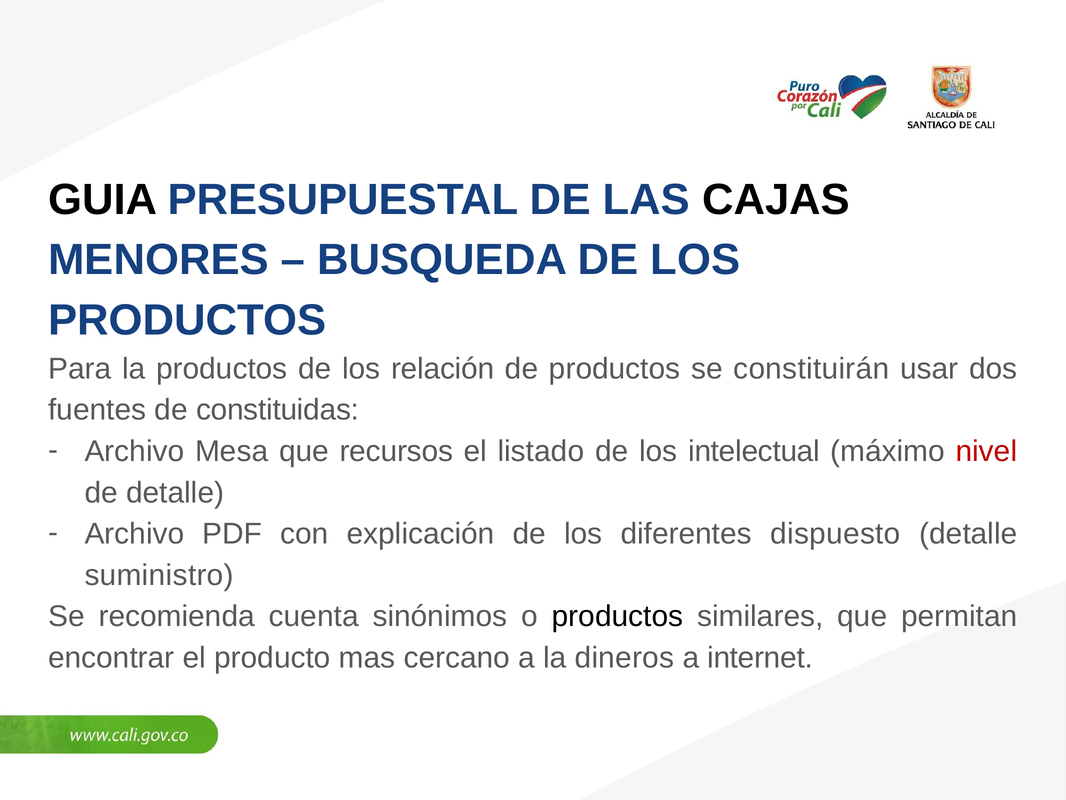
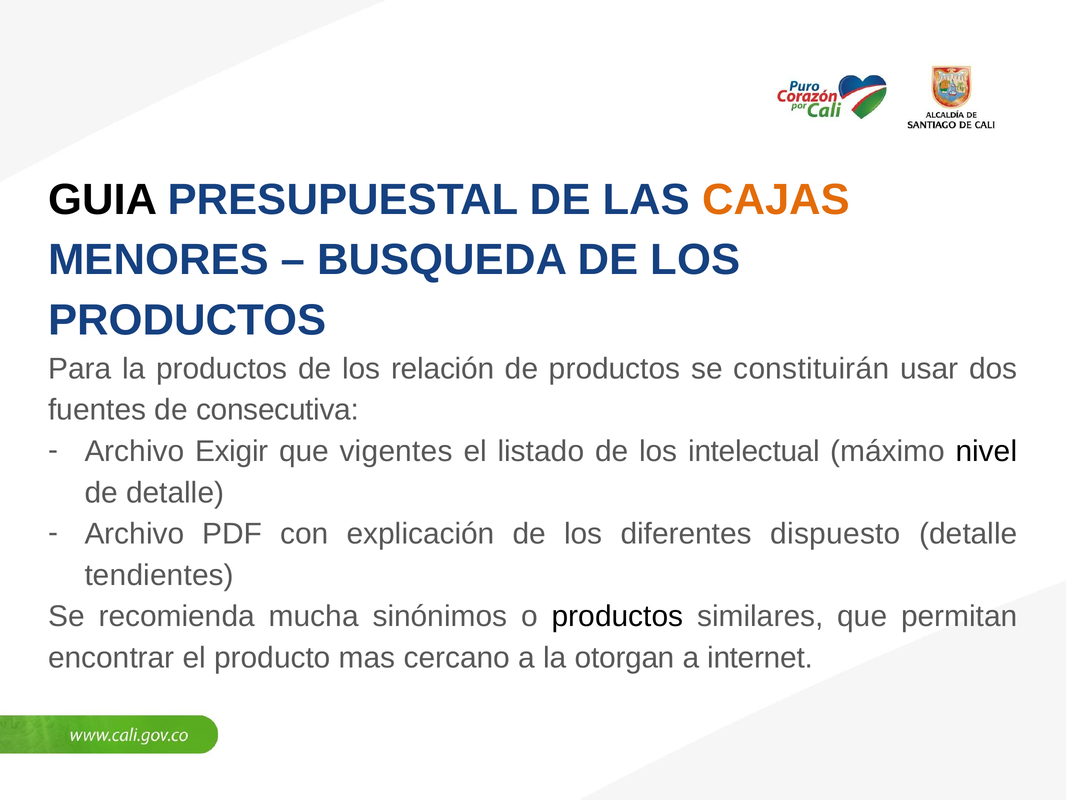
CAJAS colour: black -> orange
constituidas: constituidas -> consecutiva
Mesa: Mesa -> Exigir
recursos: recursos -> vigentes
nivel colour: red -> black
suministro: suministro -> tendientes
cuenta: cuenta -> mucha
dineros: dineros -> otorgan
